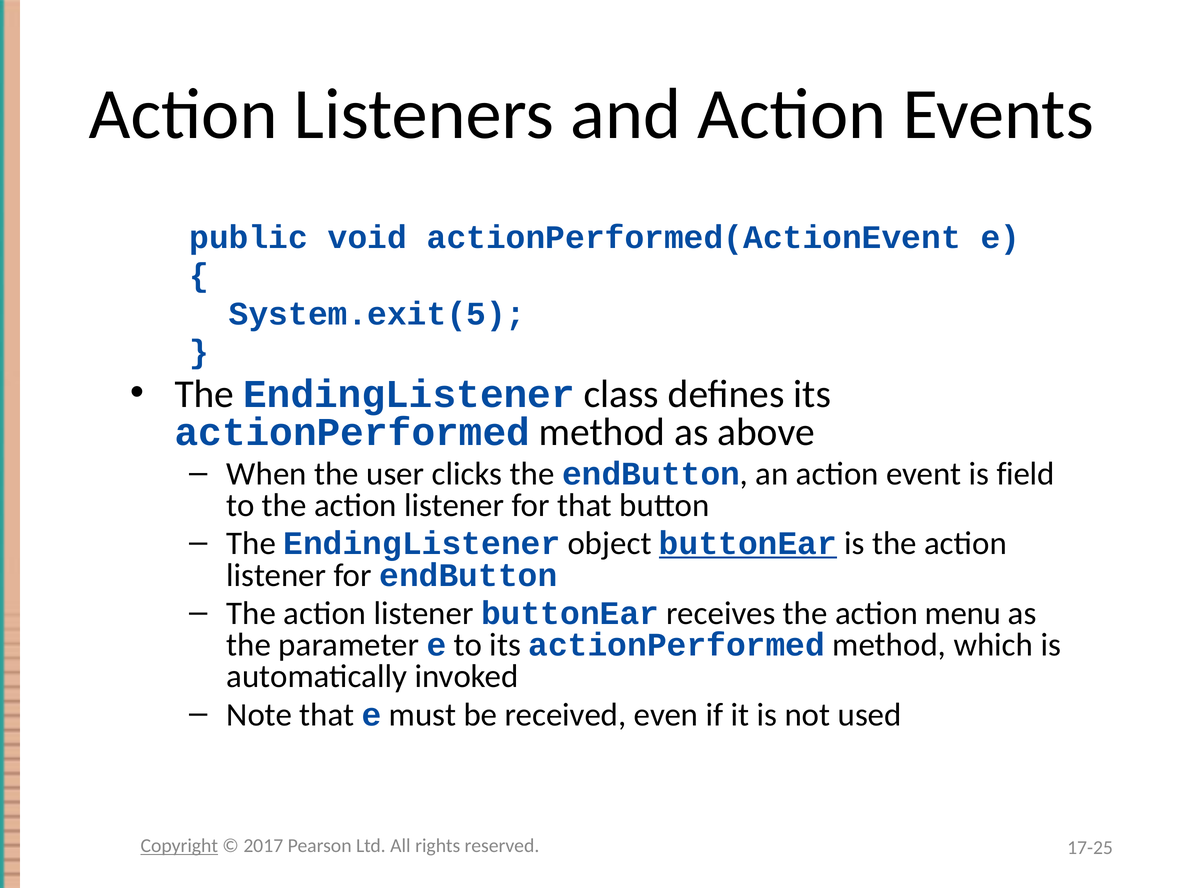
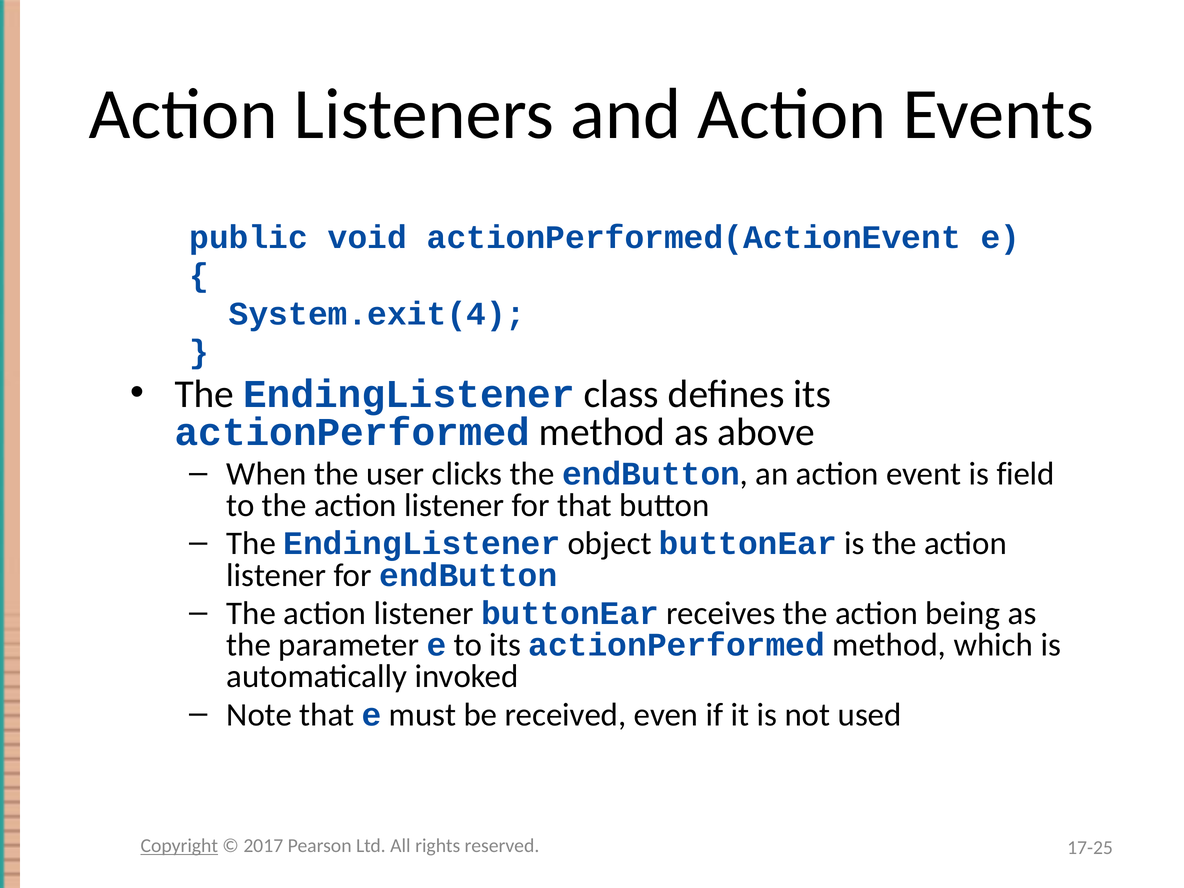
System.exit(5: System.exit(5 -> System.exit(4
buttonEar at (748, 544) underline: present -> none
menu: menu -> being
